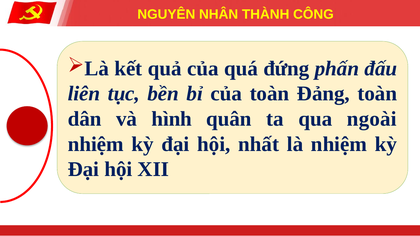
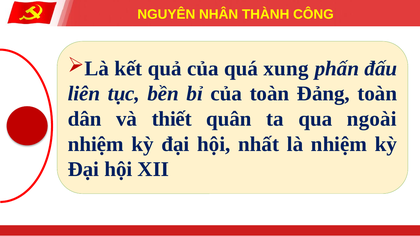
đứng: đứng -> xung
hình: hình -> thiết
